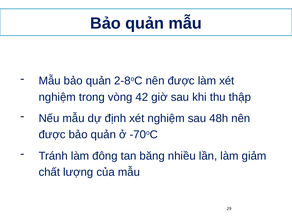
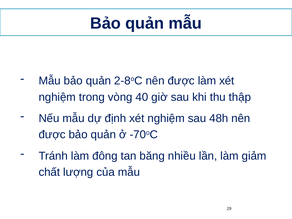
42: 42 -> 40
